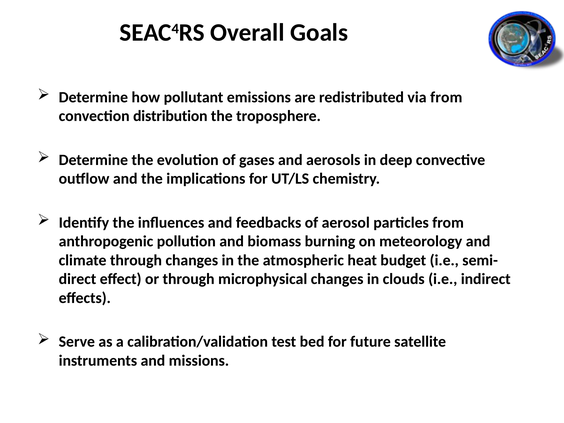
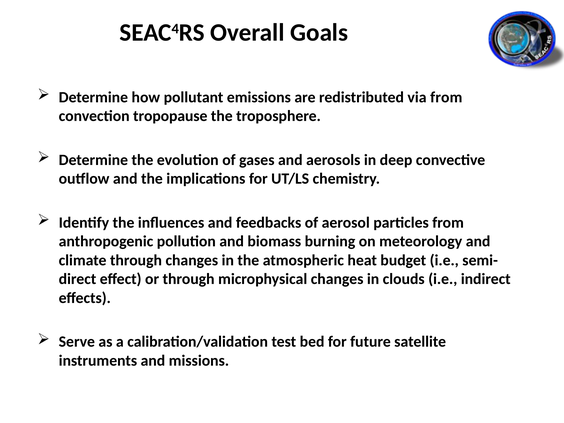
distribution: distribution -> tropopause
